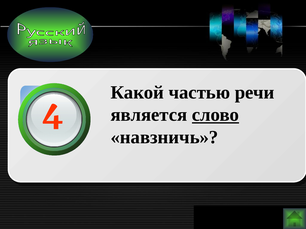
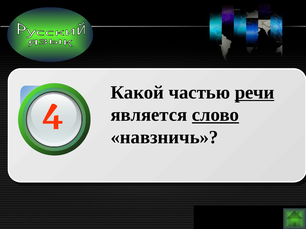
речи underline: none -> present
